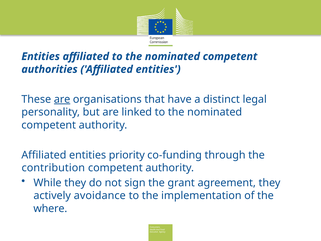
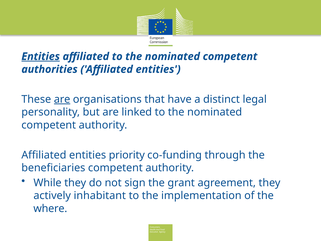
Entities at (41, 56) underline: none -> present
contribution: contribution -> beneficiaries
avoidance: avoidance -> inhabitant
